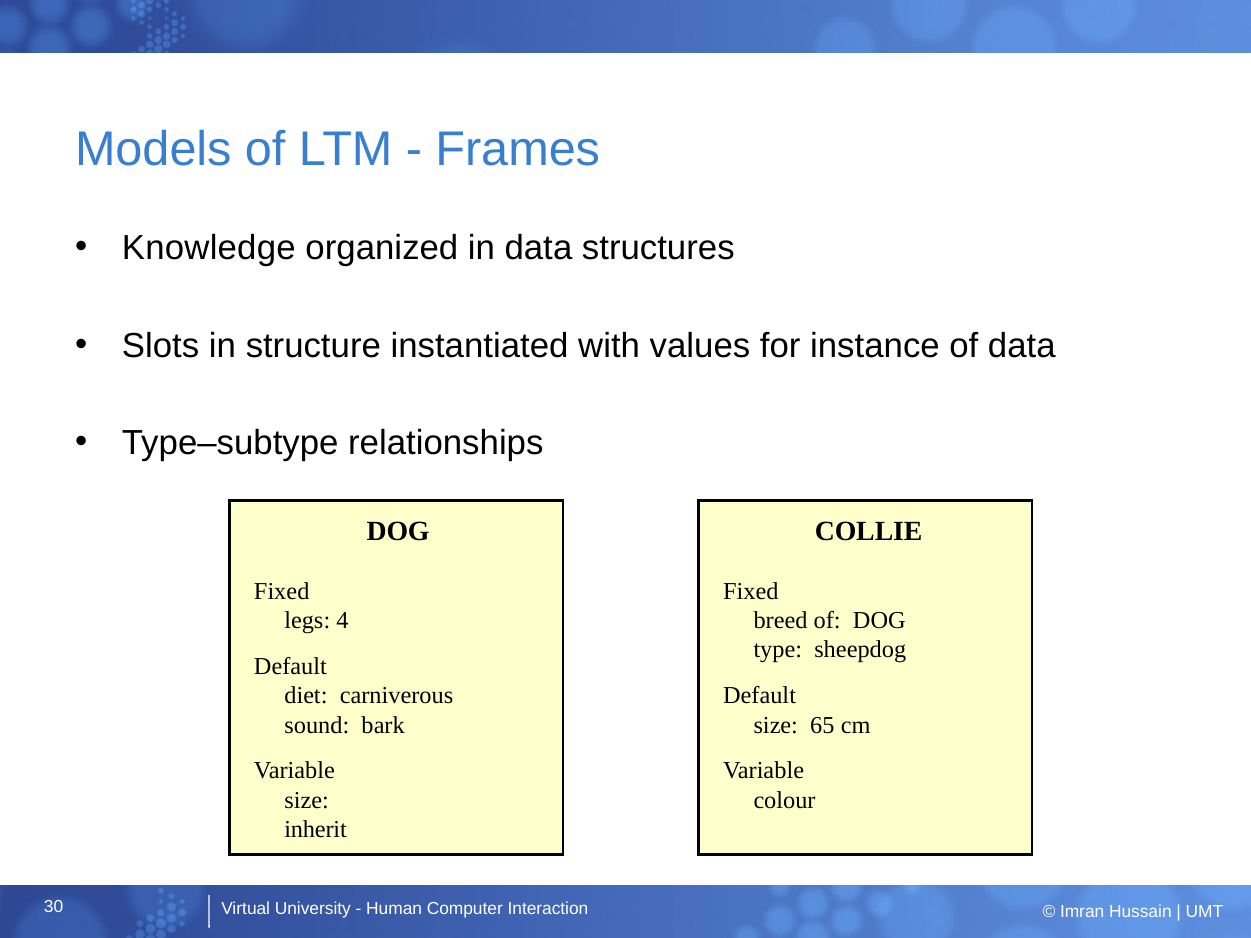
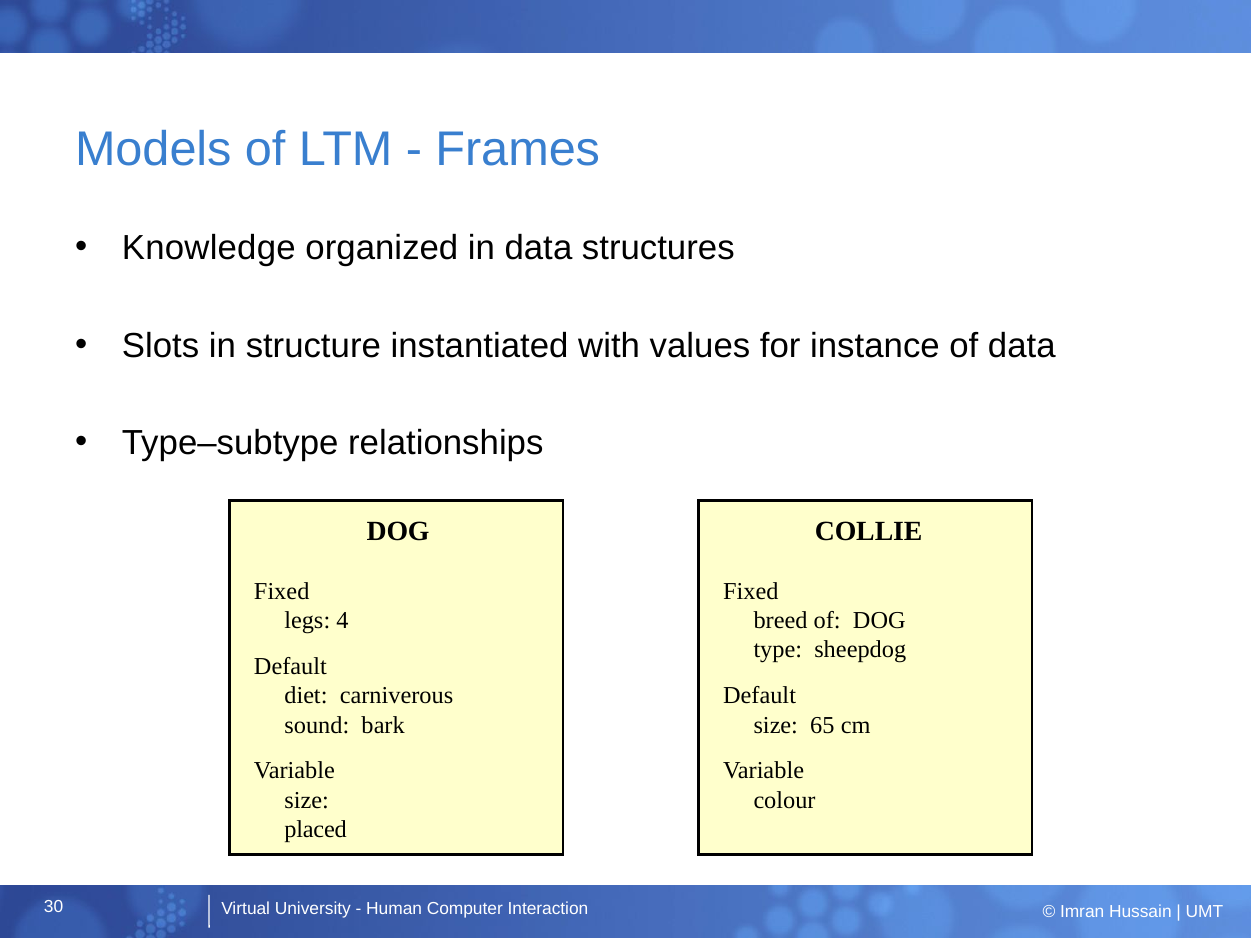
inherit: inherit -> placed
